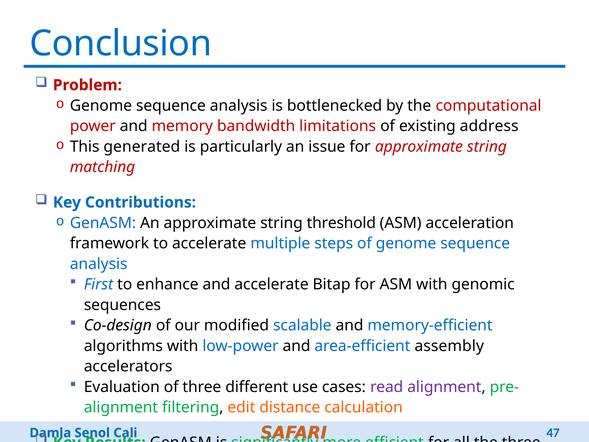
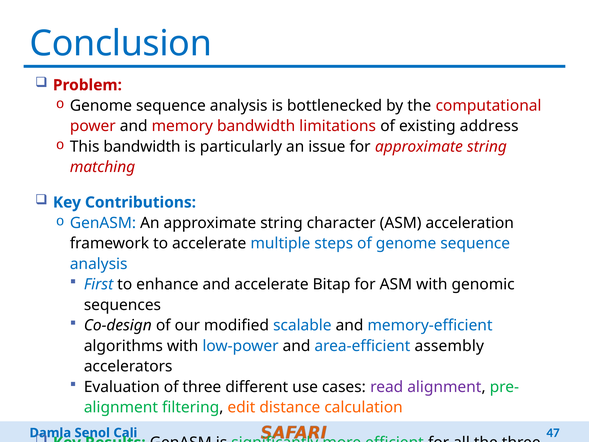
This generated: generated -> bandwidth
threshold: threshold -> character
